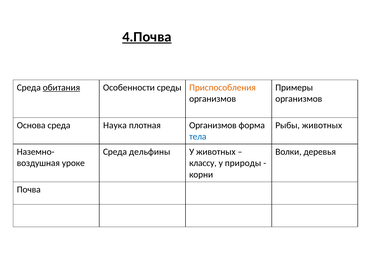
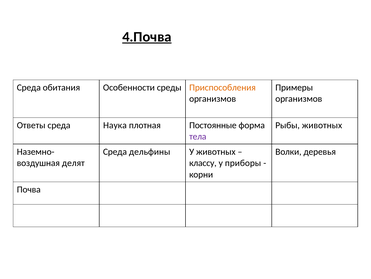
обитания underline: present -> none
Основа: Основа -> Ответы
плотная Организмов: Организмов -> Постоянные
тела colour: blue -> purple
уроке: уроке -> делят
природы: природы -> приборы
